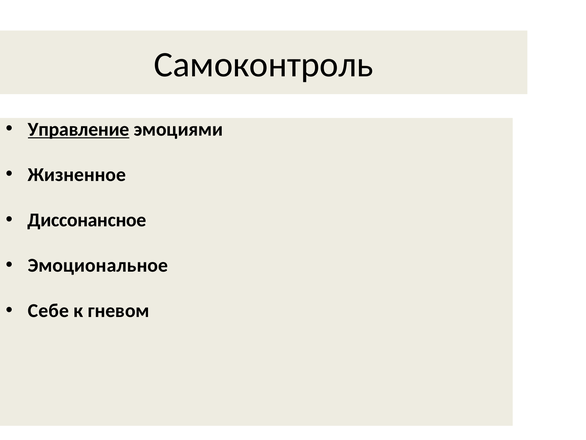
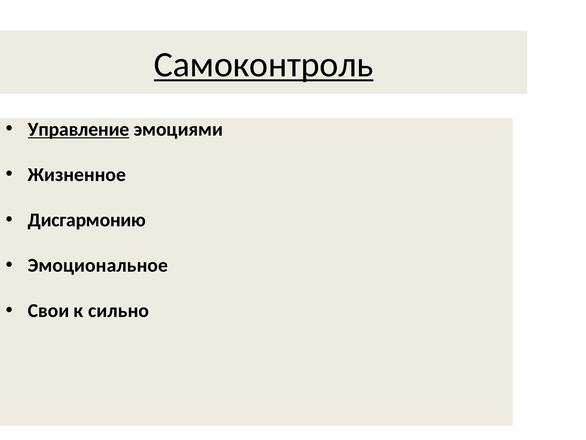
Самоконтроль underline: none -> present
Диссонансное: Диссонансное -> Дисгармонию
Себе: Себе -> Свои
гневом: гневом -> сильно
